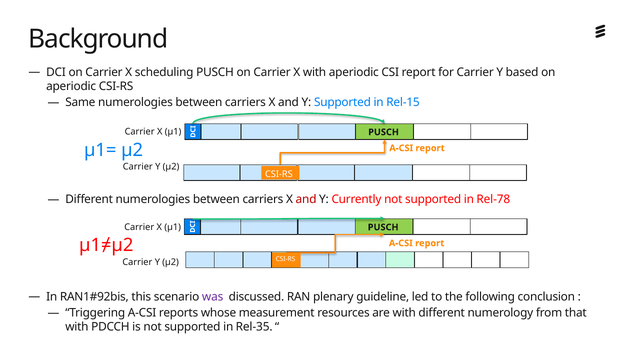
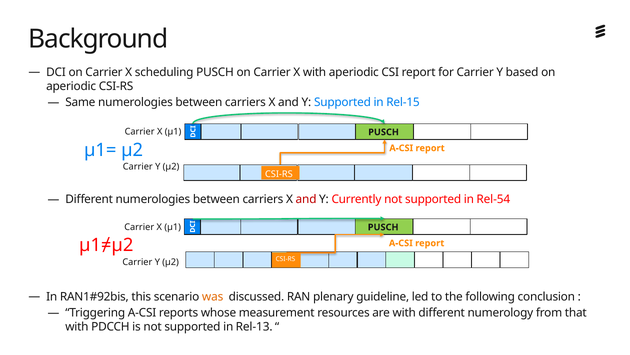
Rel-78: Rel-78 -> Rel-54
was colour: purple -> orange
Rel-35: Rel-35 -> Rel-13
